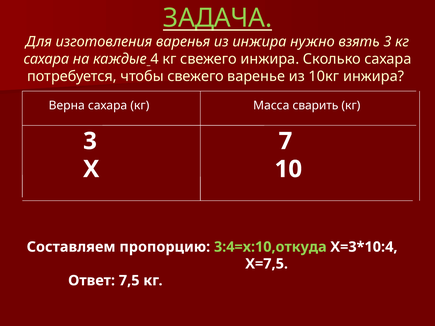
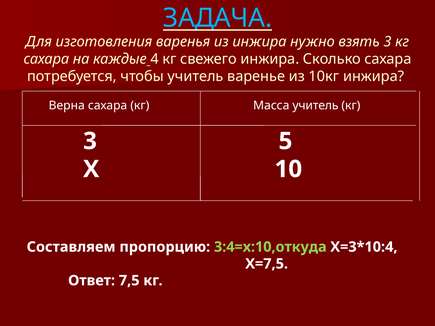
ЗАДАЧА colour: light green -> light blue
чтобы свежего: свежего -> учитель
Масса сварить: сварить -> учитель
7: 7 -> 5
